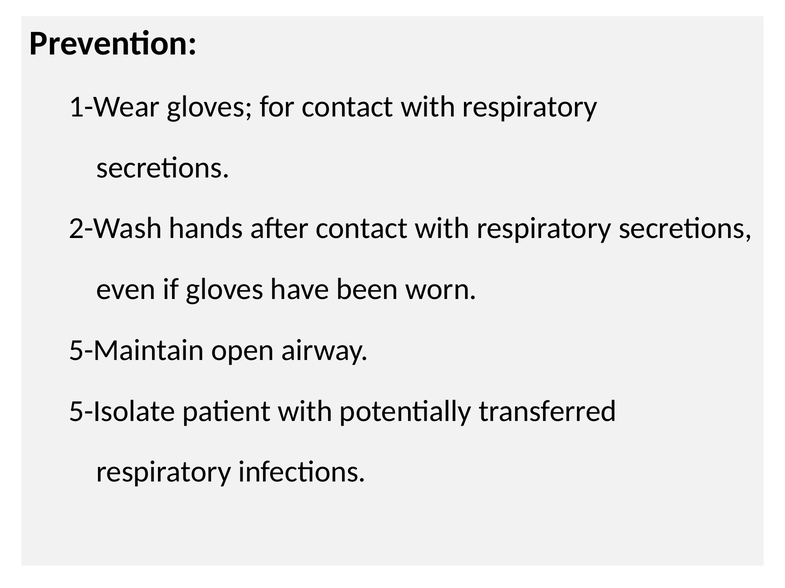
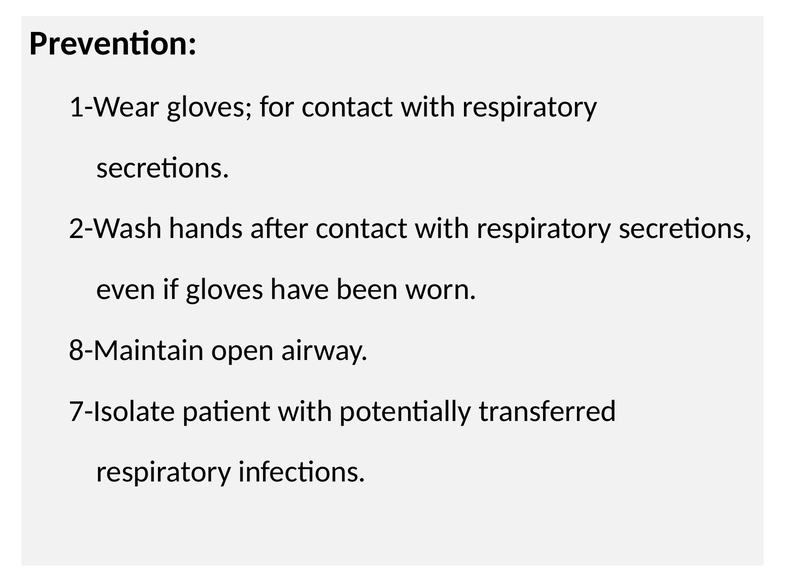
5-Maintain: 5-Maintain -> 8-Maintain
5-Isolate: 5-Isolate -> 7-Isolate
